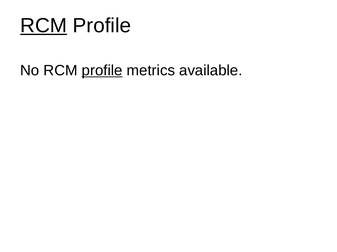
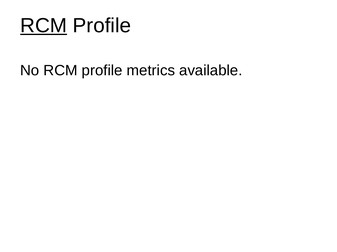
profile at (102, 71) underline: present -> none
